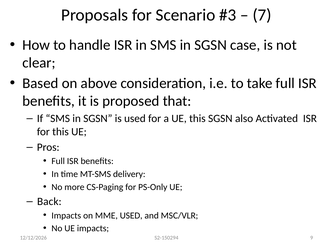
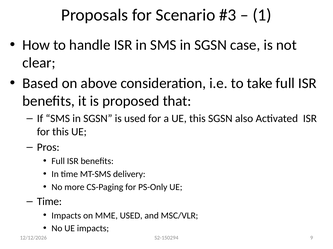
7: 7 -> 1
Back at (49, 202): Back -> Time
